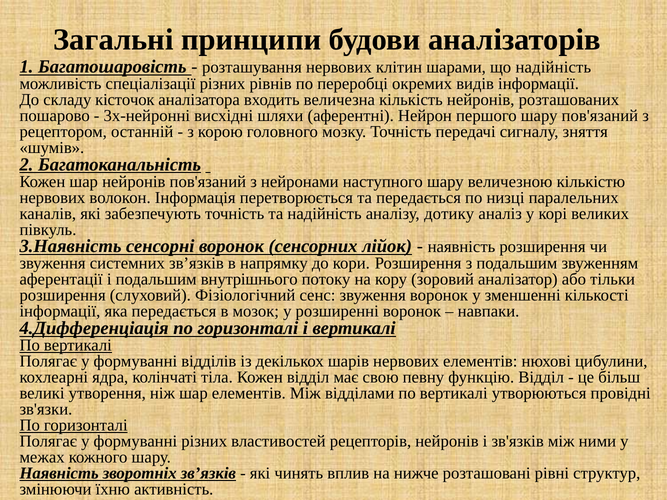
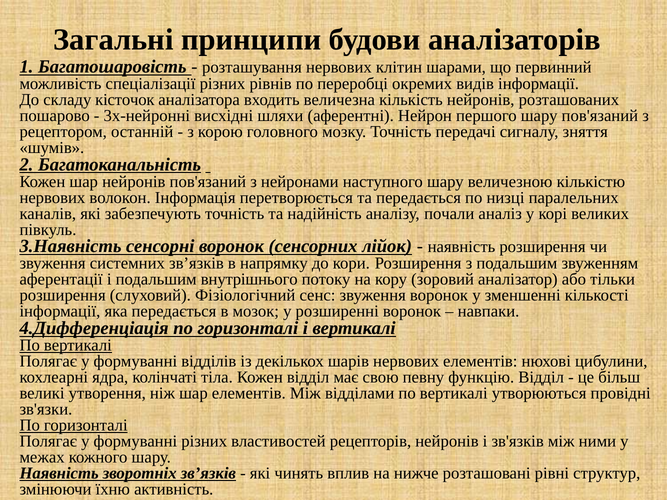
що надійність: надійність -> первинний
дотику: дотику -> почали
